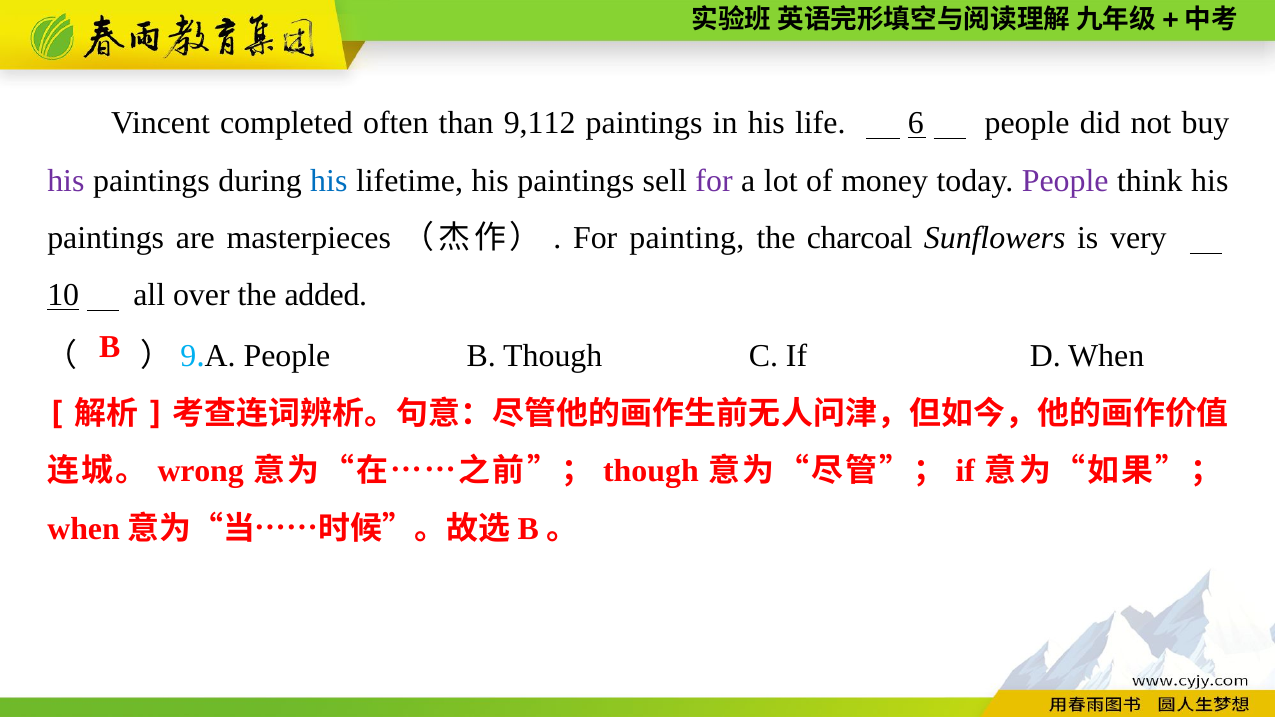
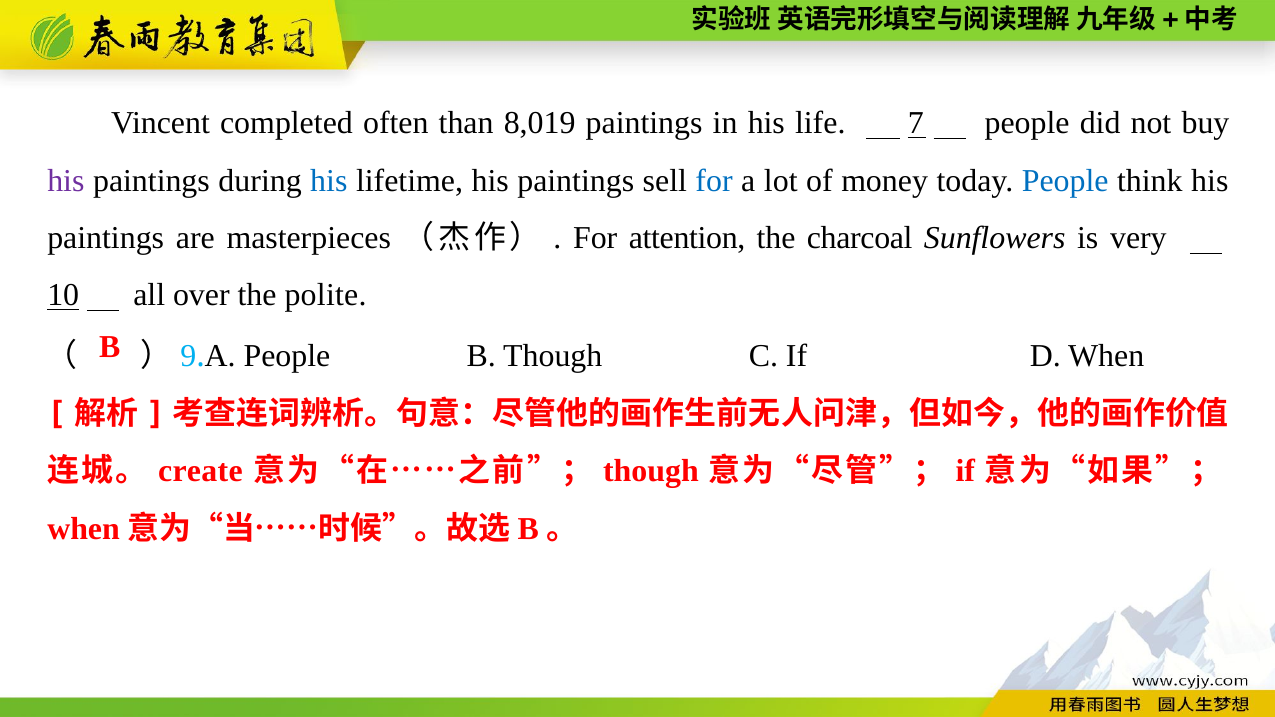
9,112: 9,112 -> 8,019
6: 6 -> 7
for at (714, 181) colour: purple -> blue
People at (1065, 181) colour: purple -> blue
painting: painting -> attention
added: added -> polite
wrong: wrong -> create
